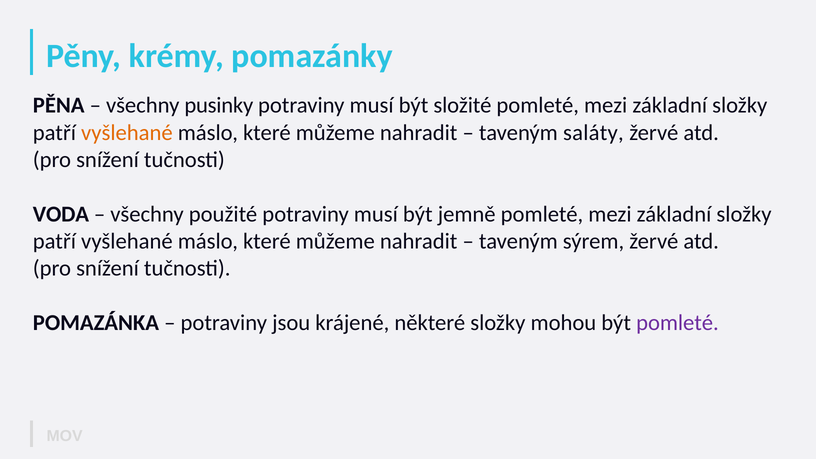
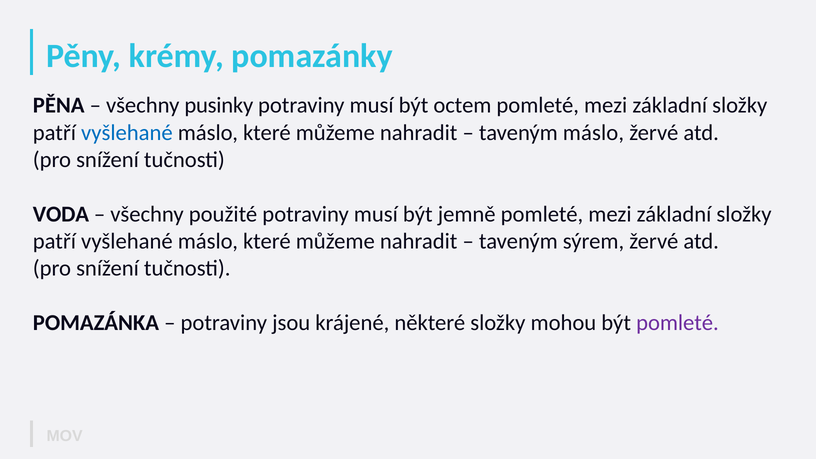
složité: složité -> octem
vyšlehané at (127, 133) colour: orange -> blue
taveným saláty: saláty -> máslo
